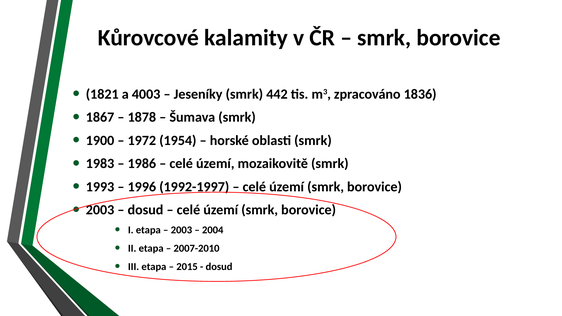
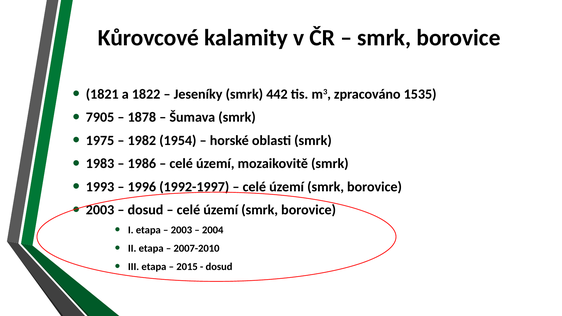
4003: 4003 -> 1822
1836: 1836 -> 1535
1867: 1867 -> 7905
1900: 1900 -> 1975
1972: 1972 -> 1982
